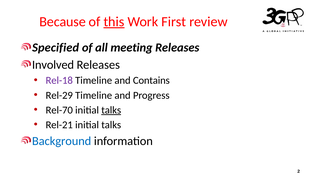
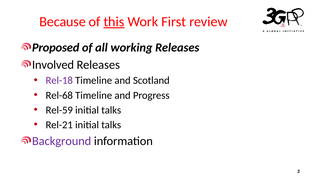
Specified: Specified -> Proposed
meeting: meeting -> working
Contains: Contains -> Scotland
Rel-29: Rel-29 -> Rel-68
Rel-70: Rel-70 -> Rel-59
talks at (111, 110) underline: present -> none
Background colour: blue -> purple
